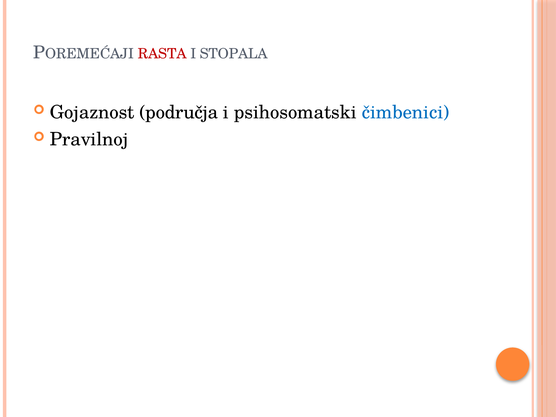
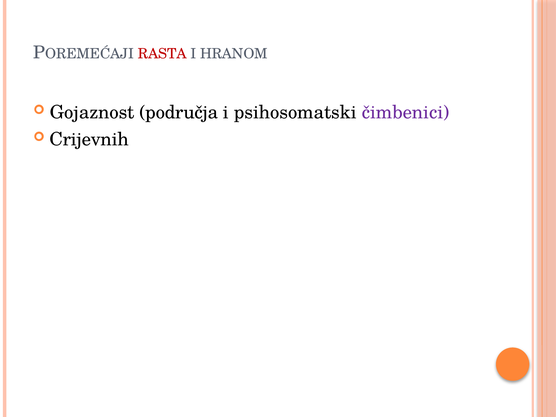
STOPALA: STOPALA -> HRANOM
čimbenici colour: blue -> purple
Pravilnoj: Pravilnoj -> Crijevnih
